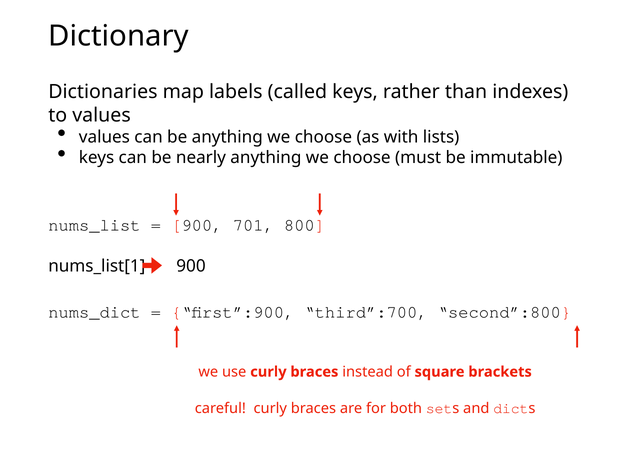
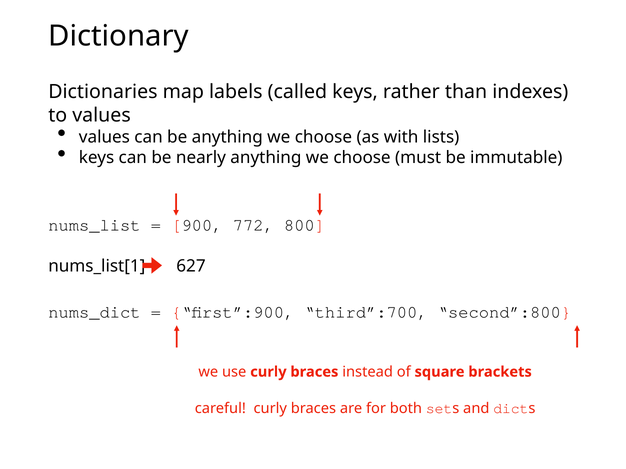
701: 701 -> 772
nums_list[1 900: 900 -> 627
